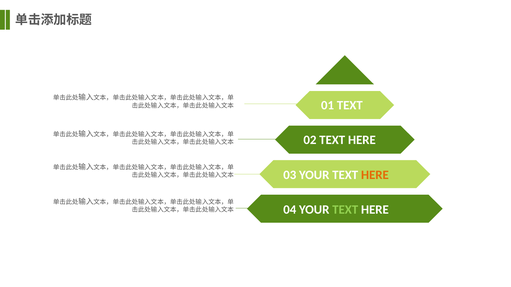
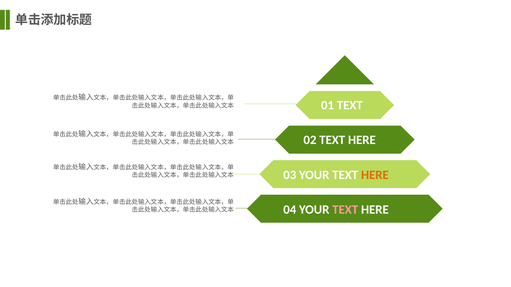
TEXT at (345, 210) colour: light green -> pink
